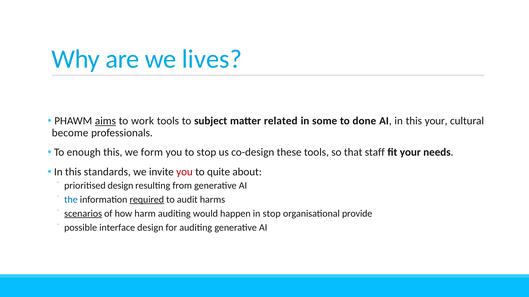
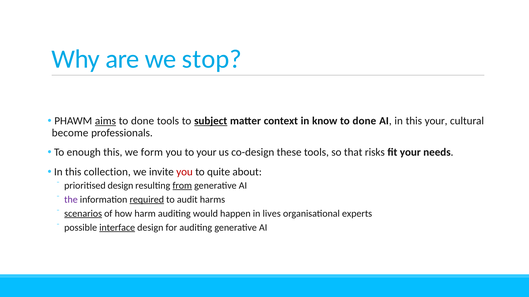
lives: lives -> stop
work at (143, 121): work -> done
subject underline: none -> present
related: related -> context
some: some -> know
to stop: stop -> your
staff: staff -> risks
standards: standards -> collection
from underline: none -> present
the colour: blue -> purple
in stop: stop -> lives
provide: provide -> experts
interface underline: none -> present
